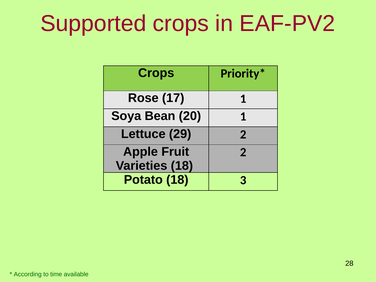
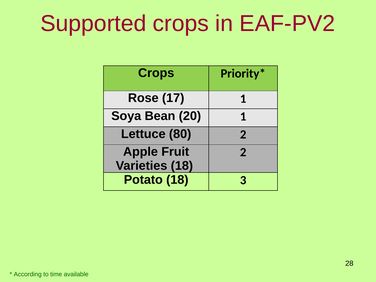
29: 29 -> 80
